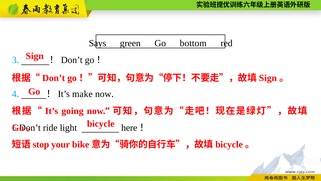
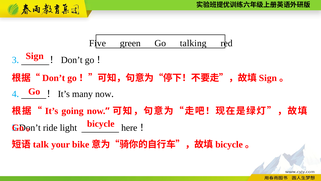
Says: Says -> Five
bottom: bottom -> talking
make: make -> many
stop: stop -> talk
